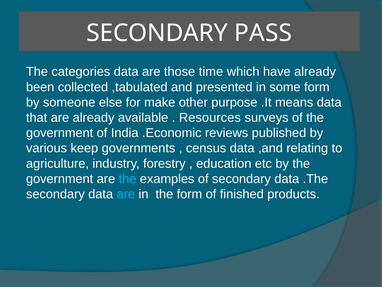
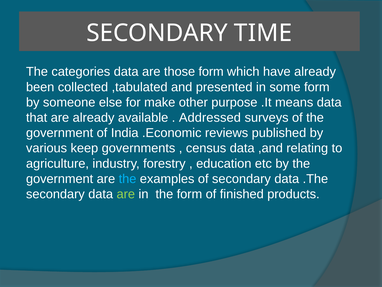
PASS: PASS -> TIME
those time: time -> form
Resources: Resources -> Addressed
are at (126, 194) colour: light blue -> light green
